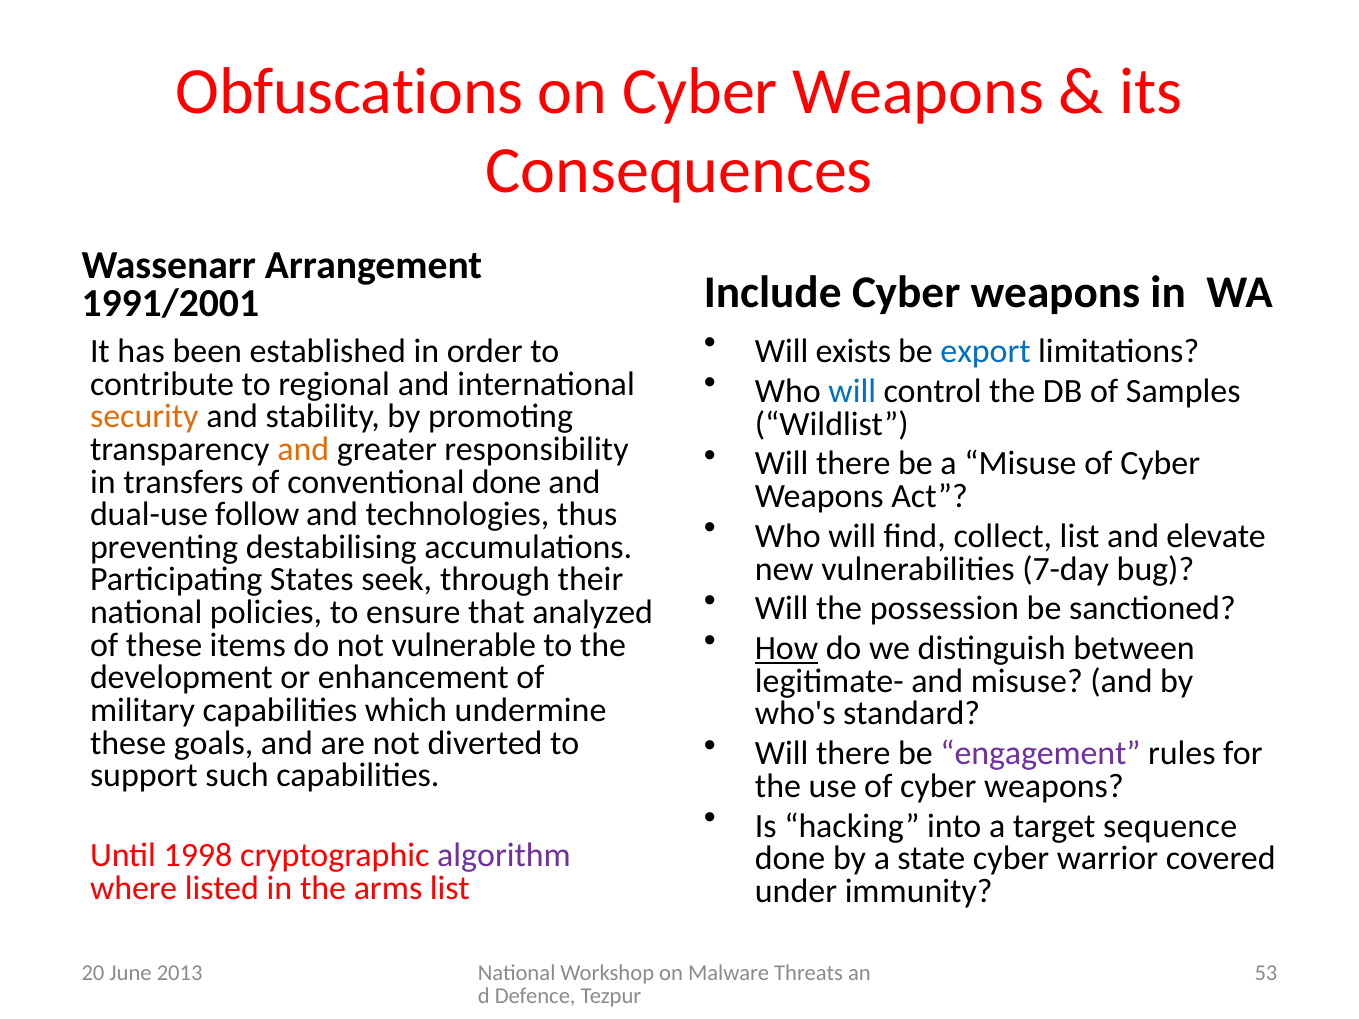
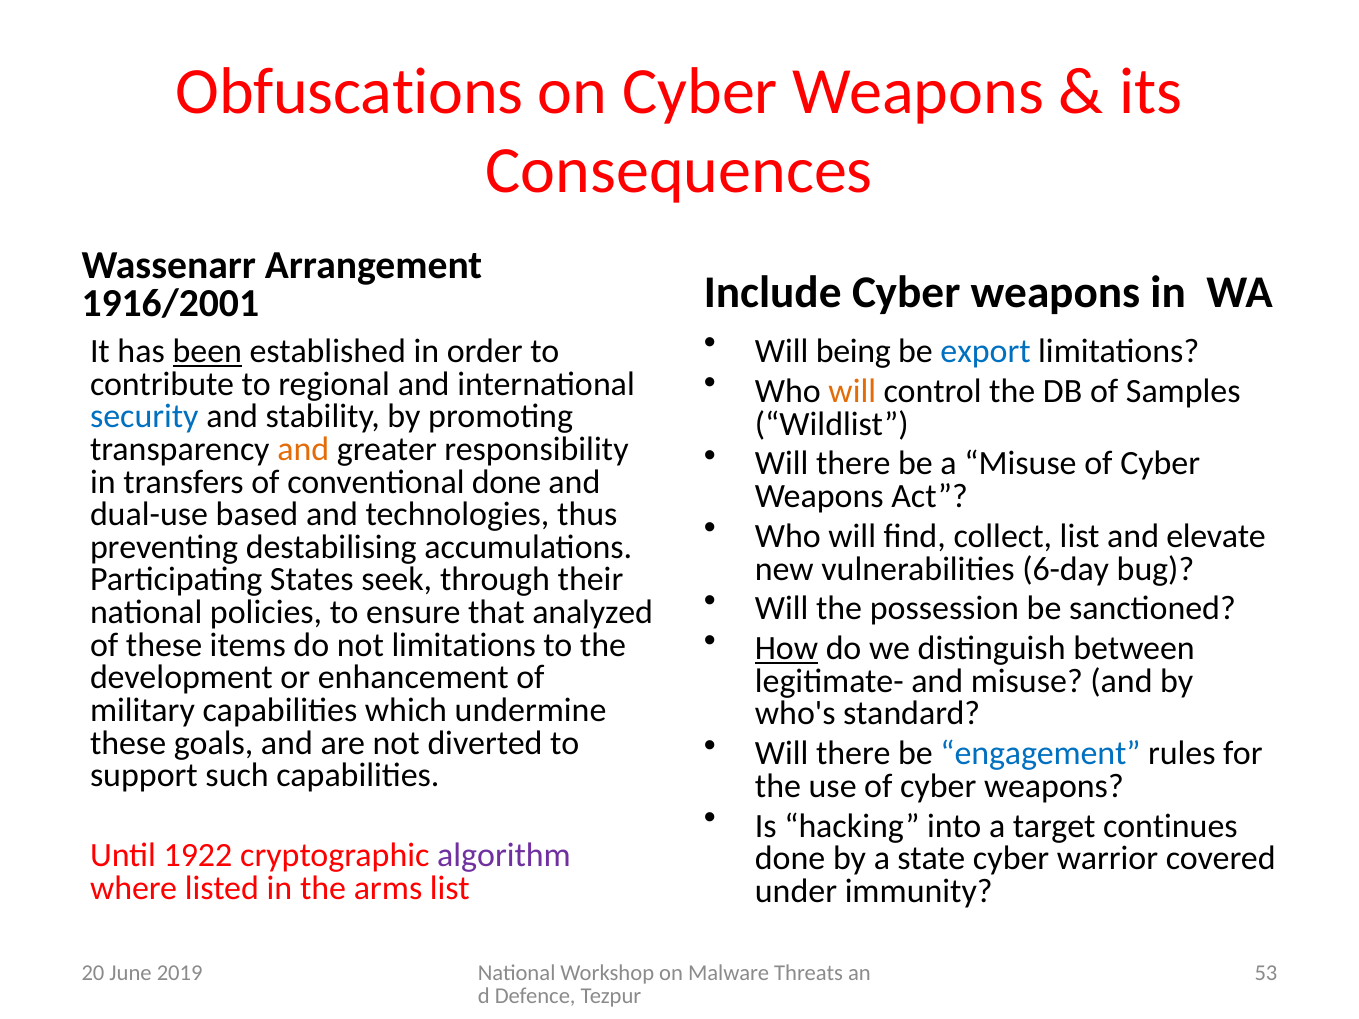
1991/2001: 1991/2001 -> 1916/2001
exists: exists -> being
been underline: none -> present
will at (852, 391) colour: blue -> orange
security colour: orange -> blue
follow: follow -> based
7-day: 7-day -> 6-day
not vulnerable: vulnerable -> limitations
engagement colour: purple -> blue
sequence: sequence -> continues
1998: 1998 -> 1922
2013: 2013 -> 2019
